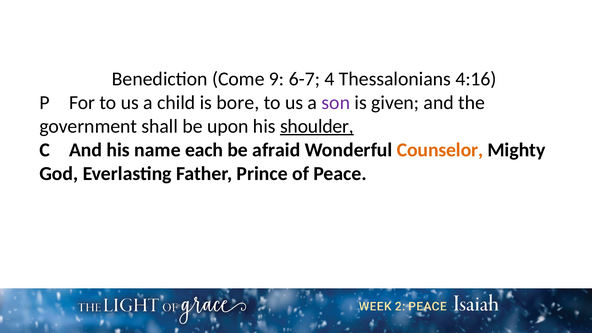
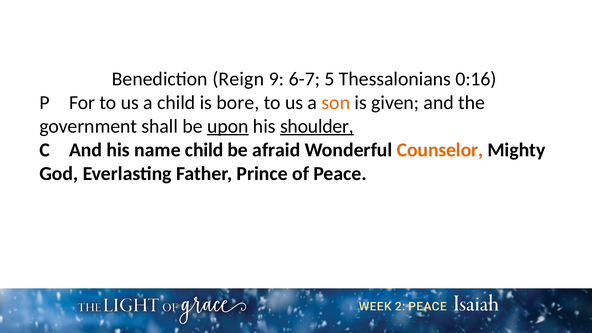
Come: Come -> Reign
4: 4 -> 5
4:16: 4:16 -> 0:16
son colour: purple -> orange
upon underline: none -> present
name each: each -> child
